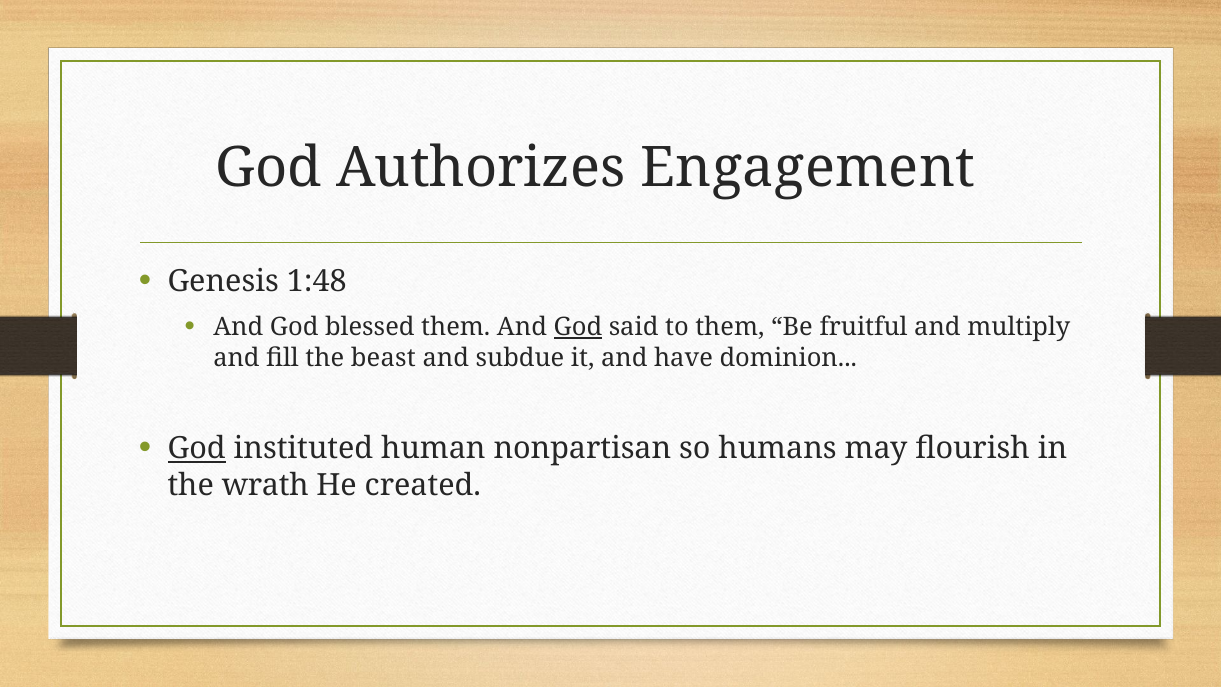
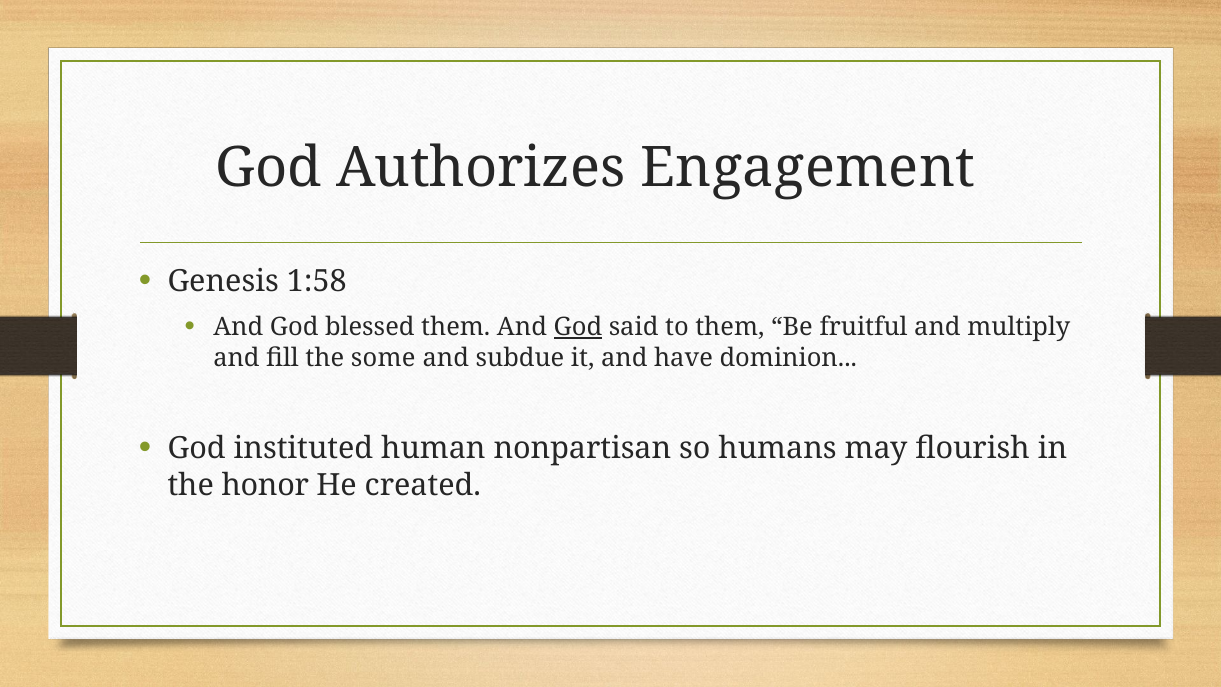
1:48: 1:48 -> 1:58
beast: beast -> some
God at (197, 449) underline: present -> none
wrath: wrath -> honor
